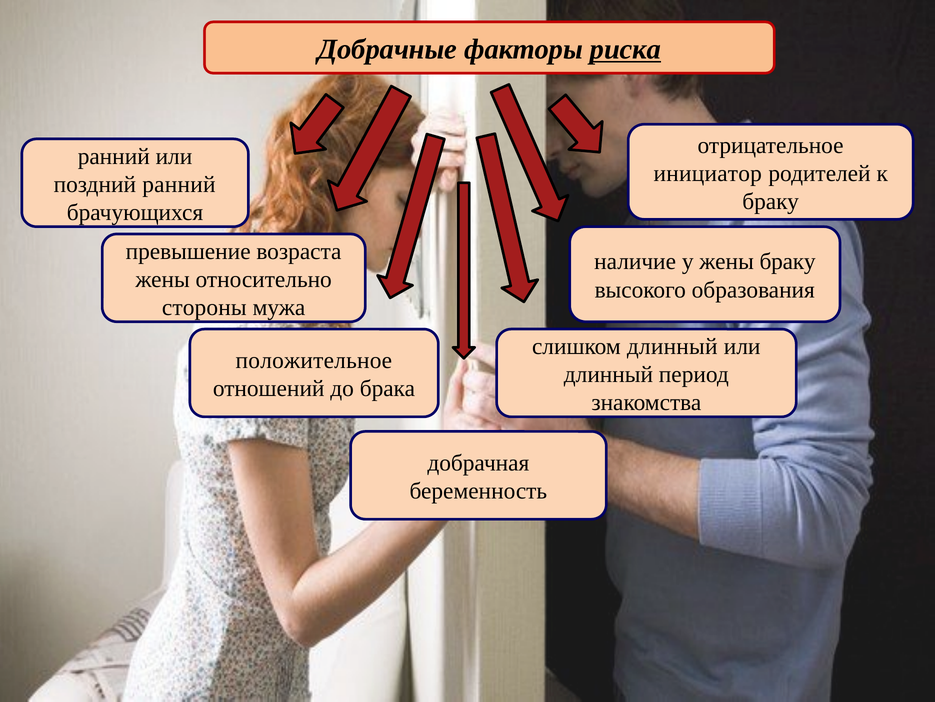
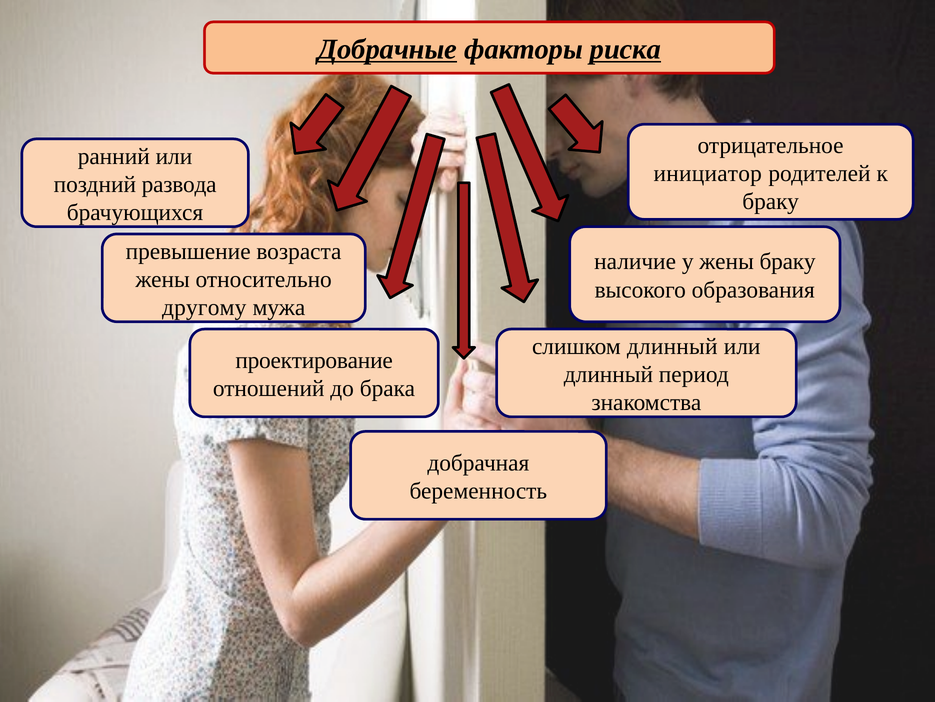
Добрачные underline: none -> present
поздний ранний: ранний -> развода
стороны: стороны -> другому
положительное: положительное -> проектирование
